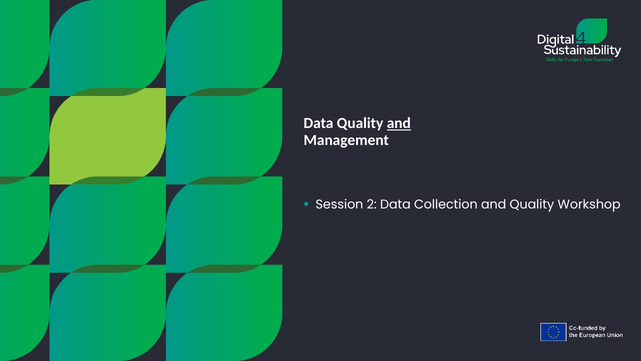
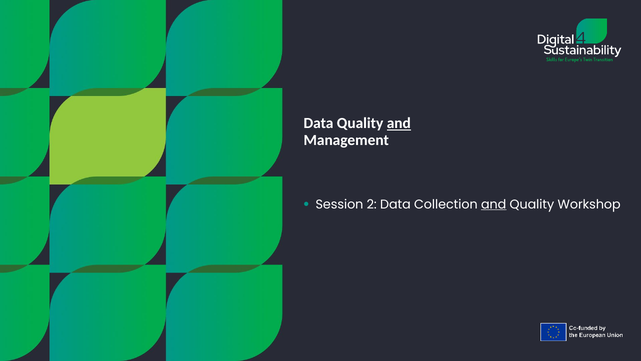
and at (494, 204) underline: none -> present
